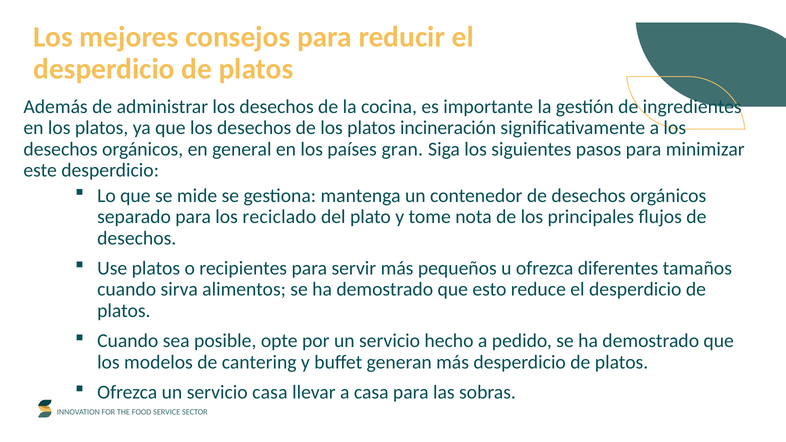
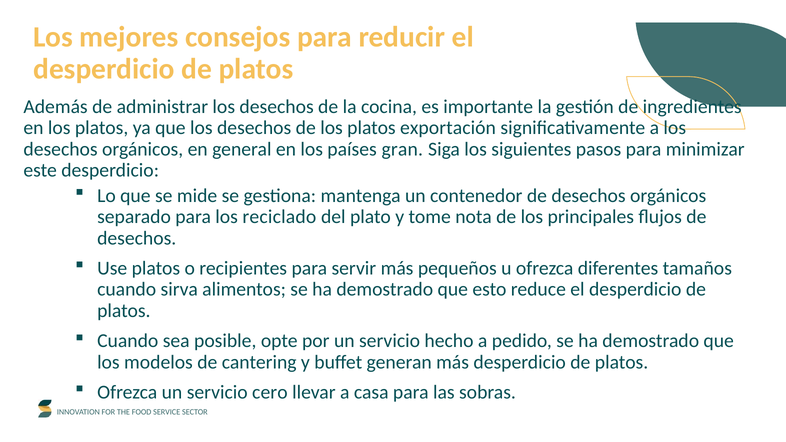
incineración: incineración -> exportación
servicio casa: casa -> cero
